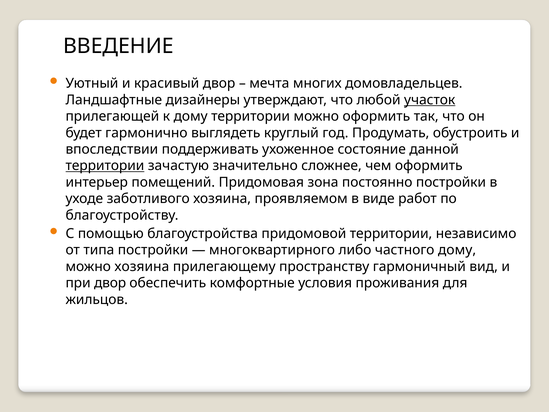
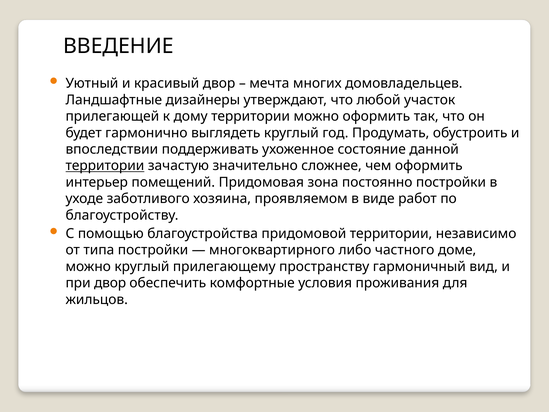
участок underline: present -> none
частного дому: дому -> доме
можно хозяина: хозяина -> круглый
